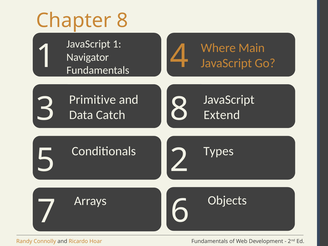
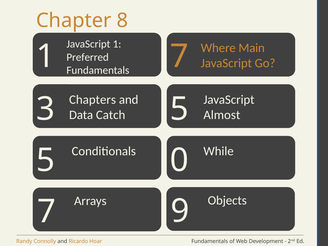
1 4: 4 -> 7
Navigator: Navigator -> Preferred
Primitive: Primitive -> Chapters
3 8: 8 -> 5
Extend: Extend -> Almost
Types: Types -> While
2: 2 -> 0
6: 6 -> 9
